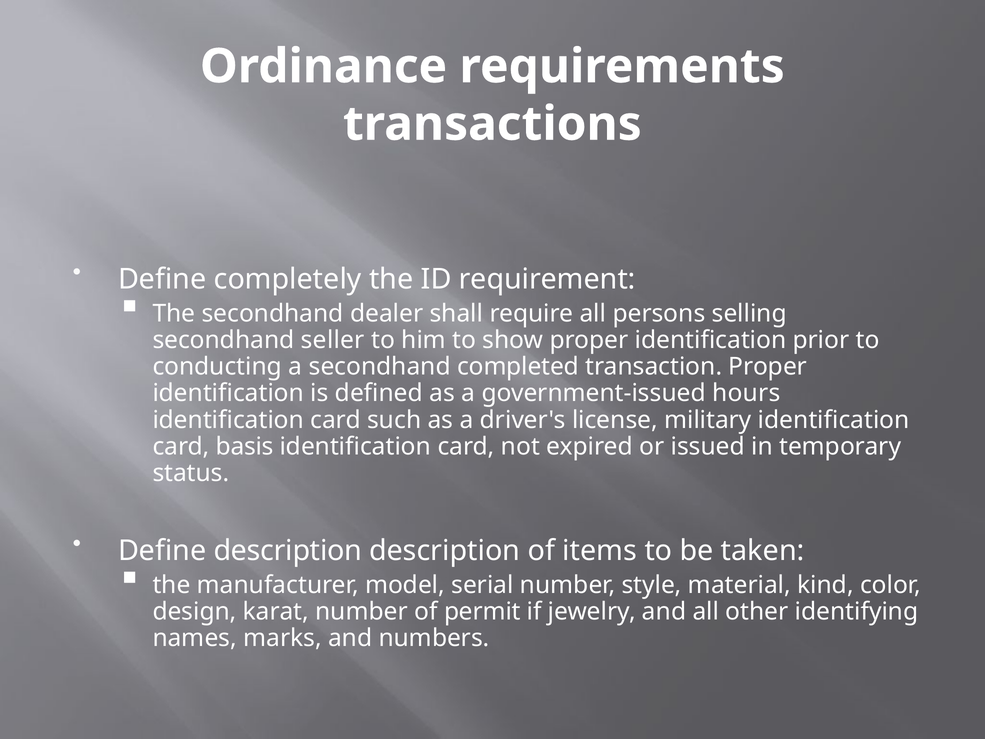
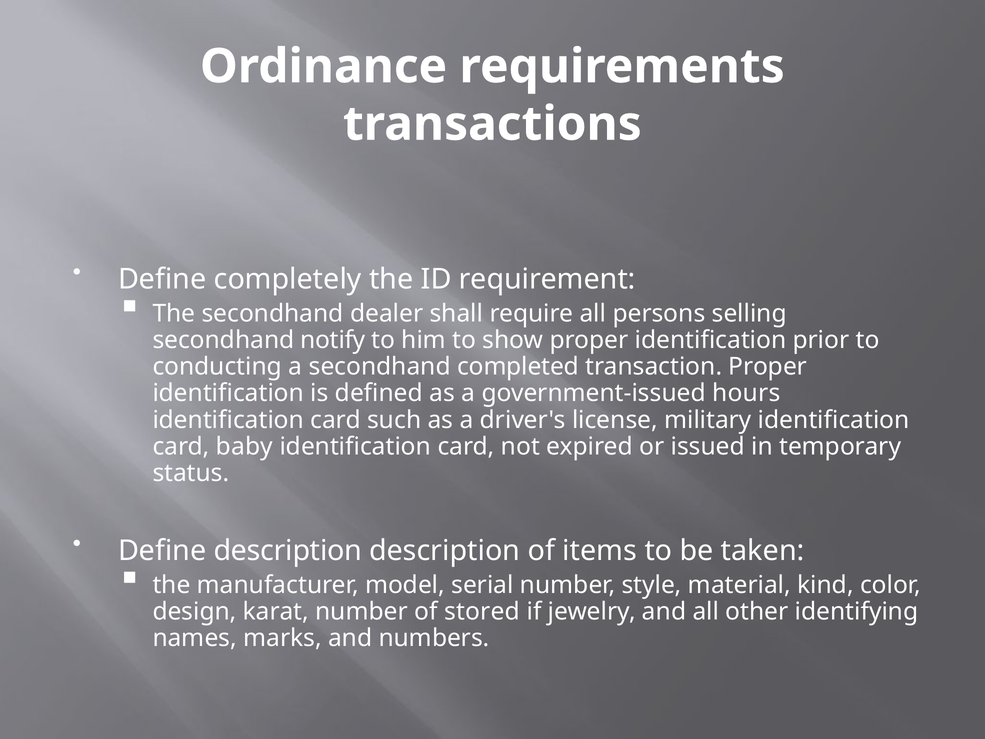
seller: seller -> notify
basis: basis -> baby
permit: permit -> stored
